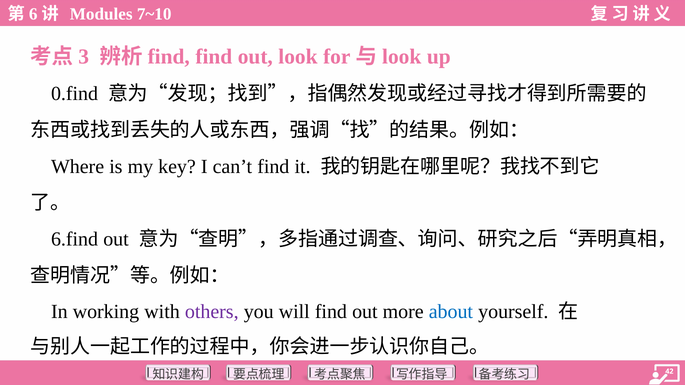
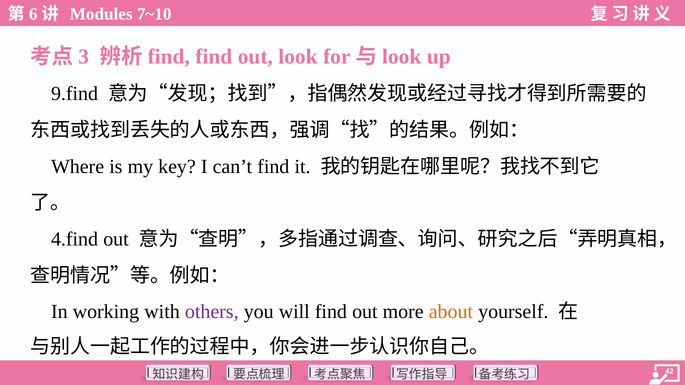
0.find: 0.find -> 9.find
6.find: 6.find -> 4.find
about colour: blue -> orange
